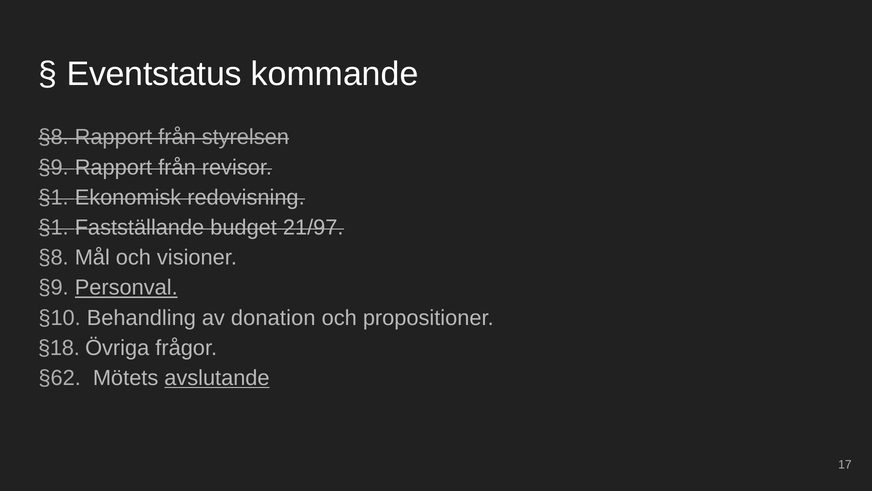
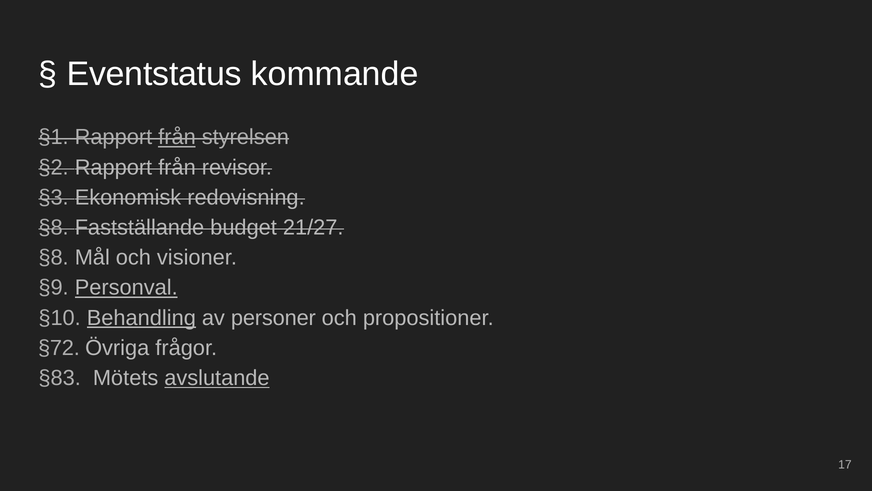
§8 at (54, 137): §8 -> §1
från at (177, 137) underline: none -> present
§9 at (54, 167): §9 -> §2
§1 at (54, 197): §1 -> §3
§1 at (54, 227): §1 -> §8
21/97: 21/97 -> 21/27
Behandling underline: none -> present
donation: donation -> personer
§18: §18 -> §72
§62: §62 -> §83
